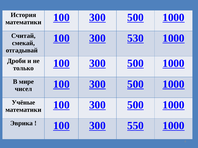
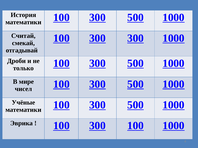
300 530: 530 -> 300
300 550: 550 -> 100
